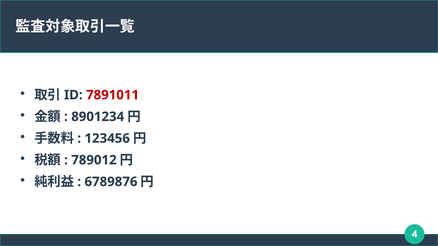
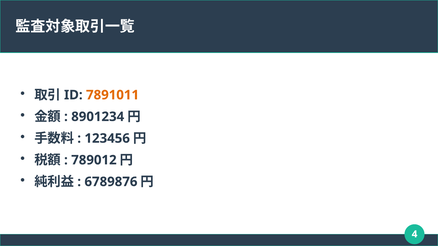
7891011 colour: red -> orange
